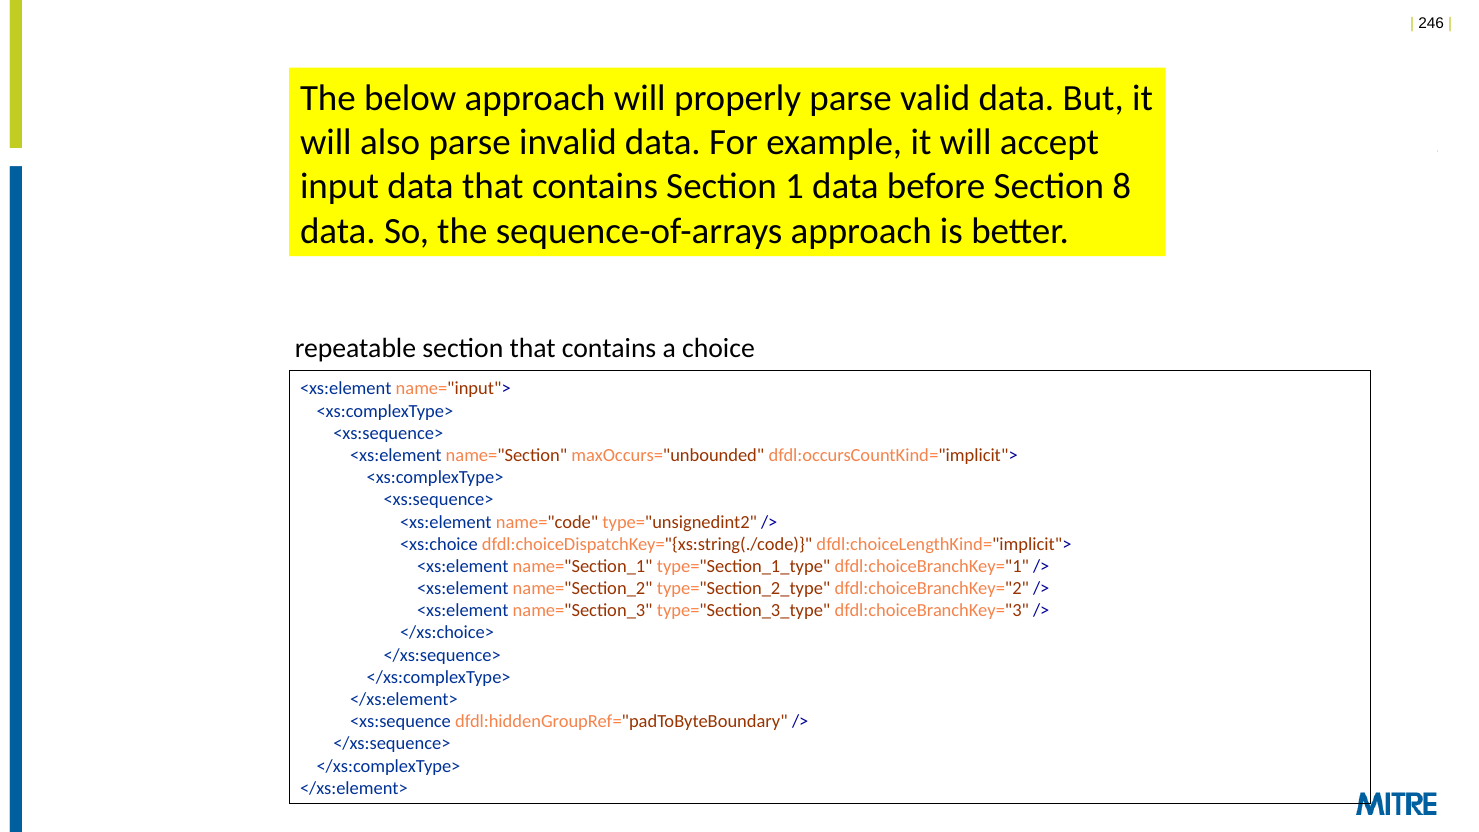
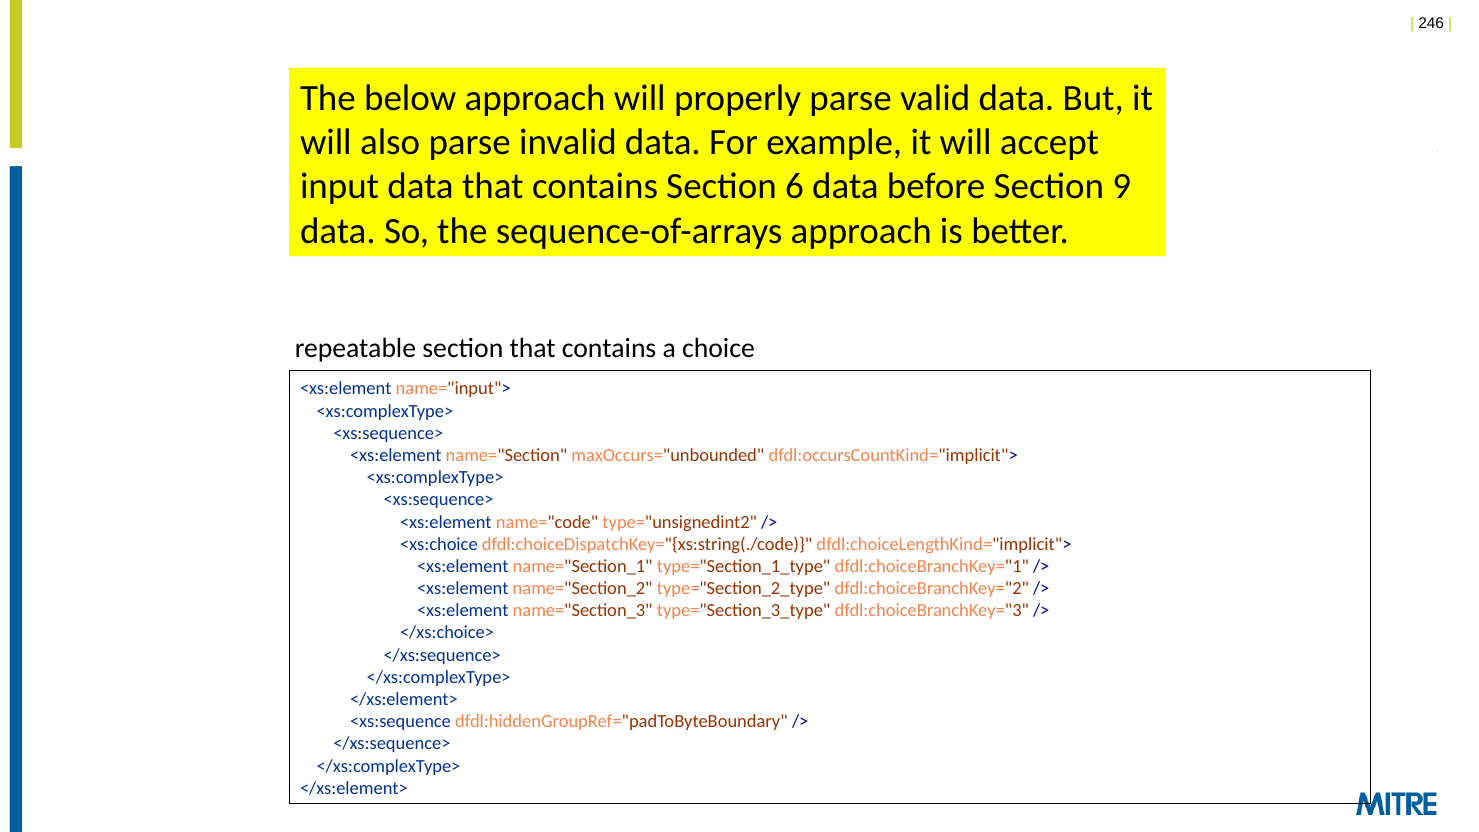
1: 1 -> 6
8: 8 -> 9
